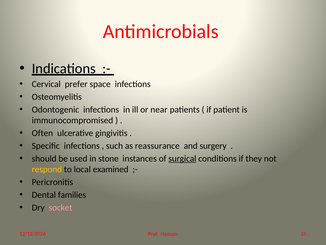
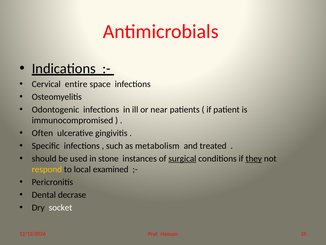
prefer: prefer -> entire
reassurance: reassurance -> metabolism
surgery: surgery -> treated
they underline: none -> present
families: families -> decrase
socket colour: pink -> white
